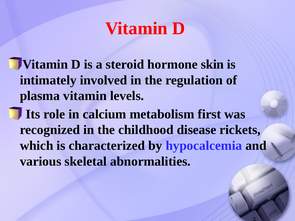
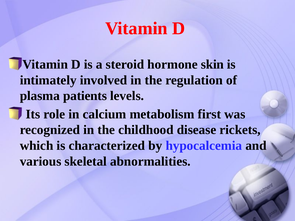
plasma vitamin: vitamin -> patients
